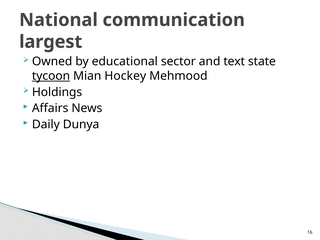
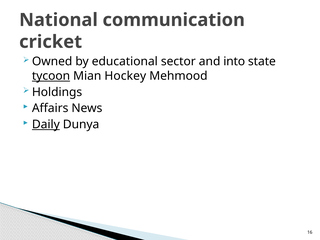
largest: largest -> cricket
text: text -> into
Daily underline: none -> present
